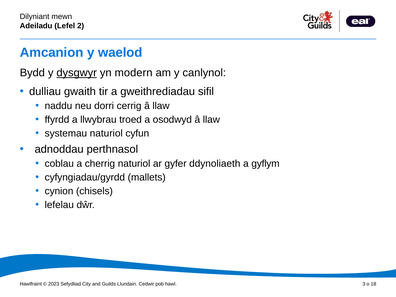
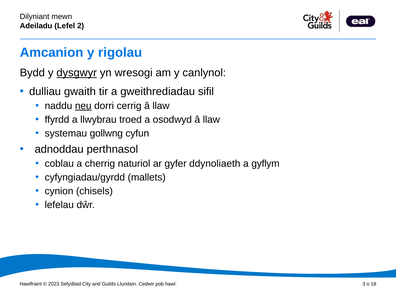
waelod: waelod -> rigolau
modern: modern -> wresogi
neu underline: none -> present
systemau naturiol: naturiol -> gollwng
